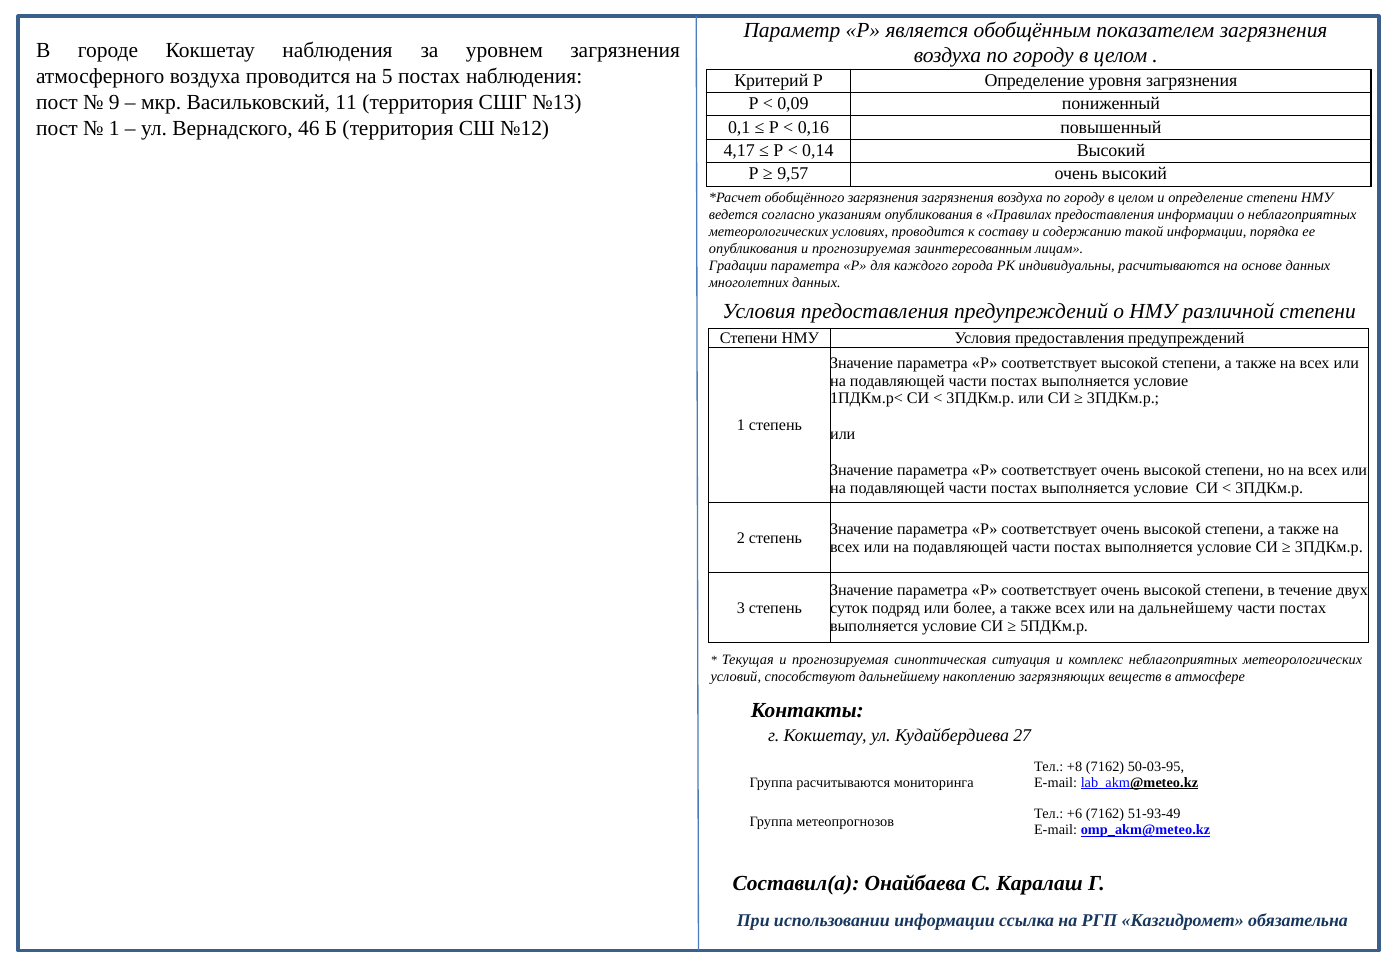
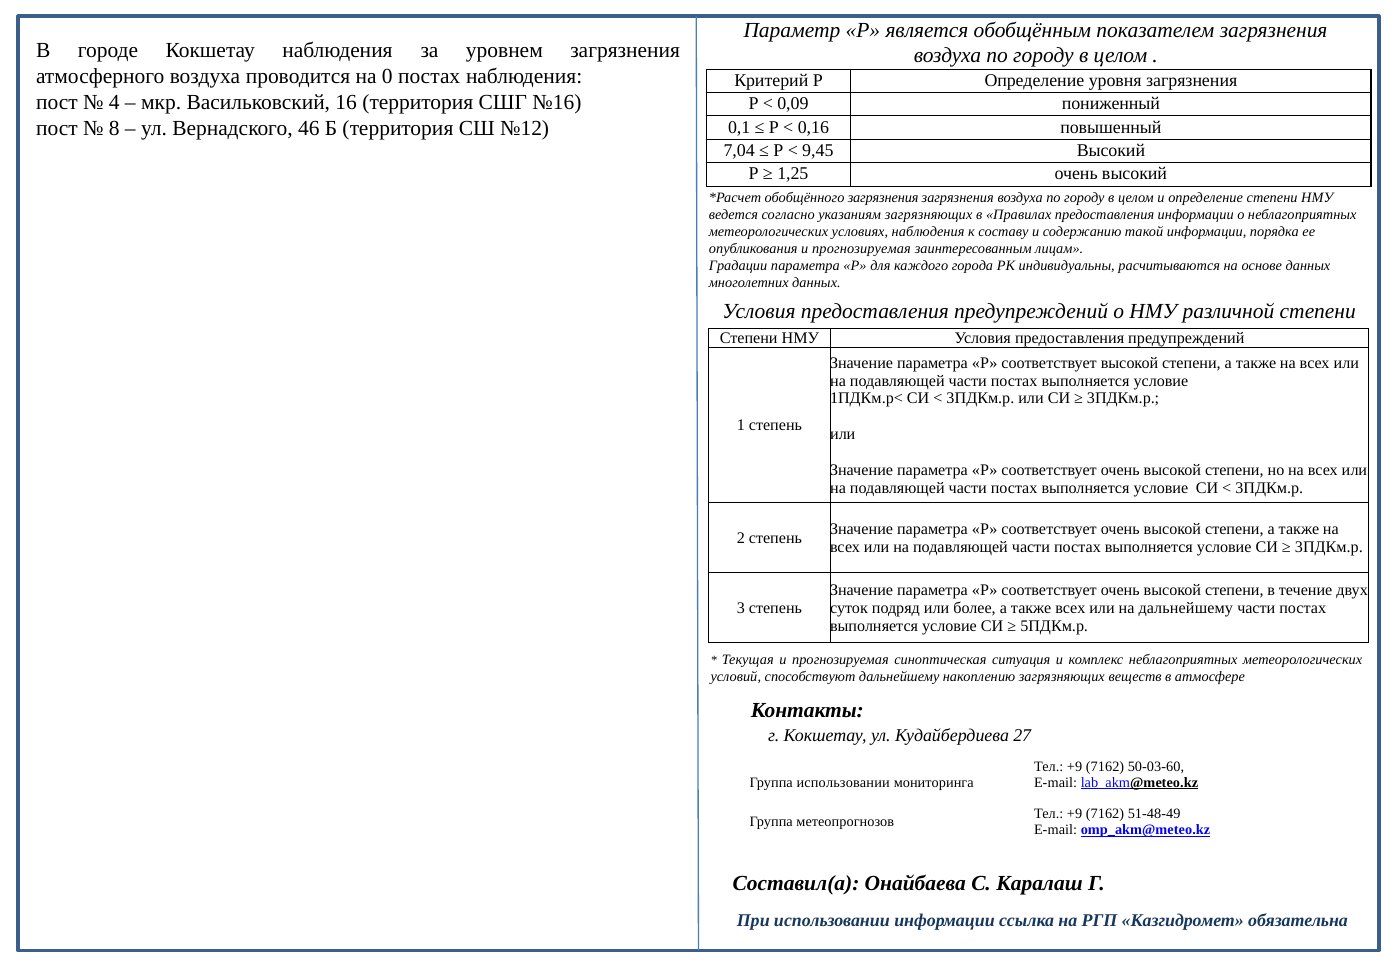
5: 5 -> 0
9: 9 -> 4
11: 11 -> 16
№13: №13 -> №16
1 at (114, 128): 1 -> 8
4,17: 4,17 -> 7,04
0,14: 0,14 -> 9,45
9,57: 9,57 -> 1,25
указаниям опубликования: опубликования -> загрязняющих
условиях проводится: проводится -> наблюдения
+8 at (1075, 767): +8 -> +9
50-03-95: 50-03-95 -> 50-03-60
Группа расчитываются: расчитываются -> использовании
+6 at (1075, 814): +6 -> +9
51-93-49: 51-93-49 -> 51-48-49
